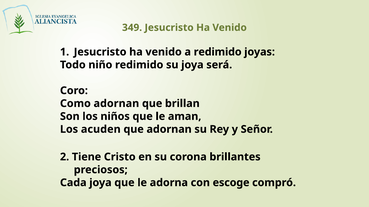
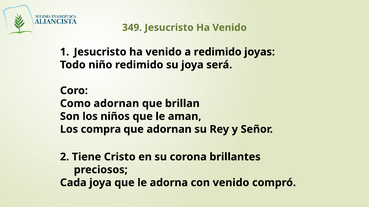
acuden: acuden -> compra
con escoge: escoge -> venido
